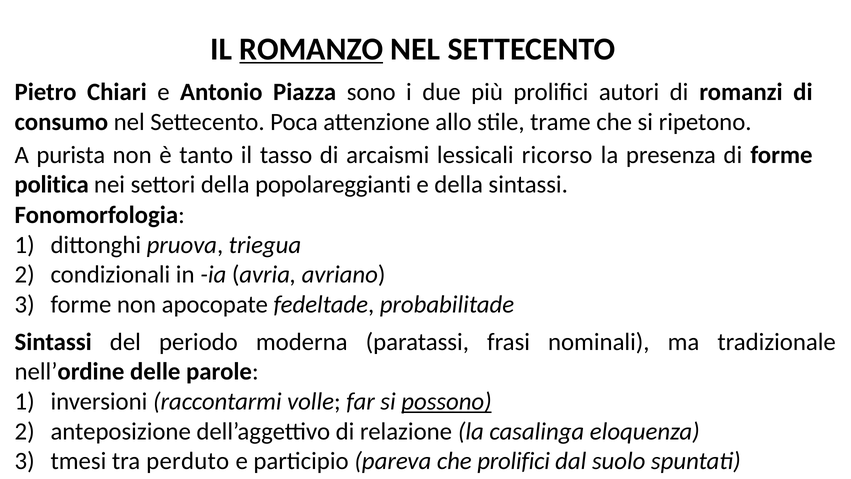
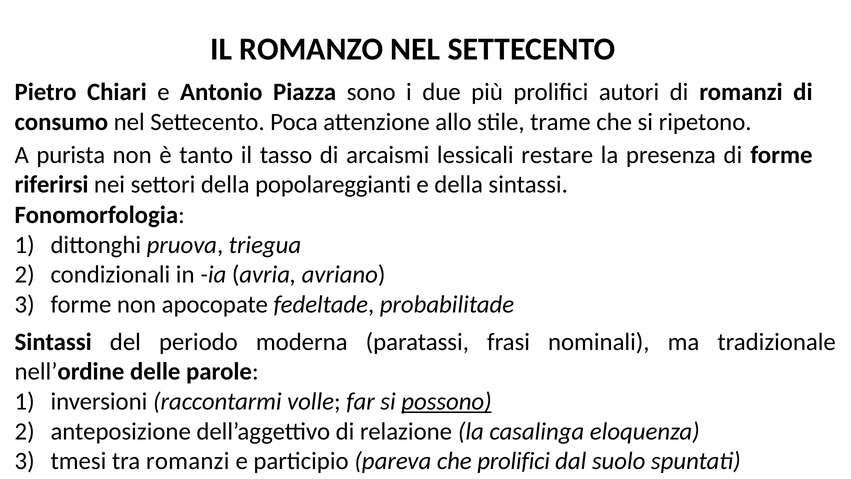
ROMANZO underline: present -> none
ricorso: ricorso -> restare
politica: politica -> riferirsi
tra perduto: perduto -> romanzi
